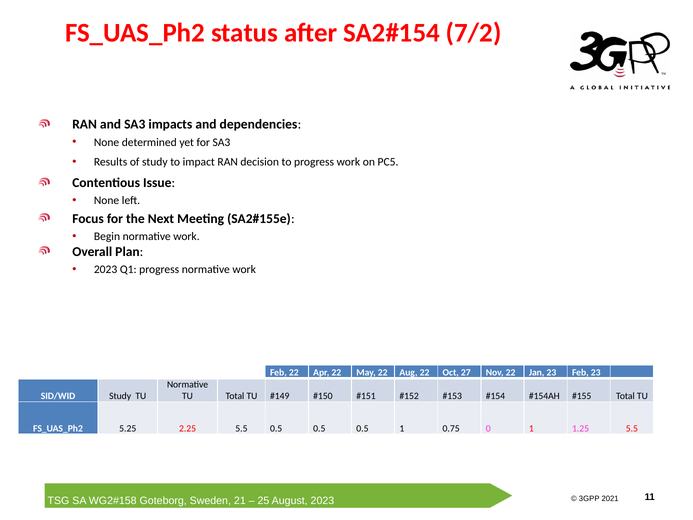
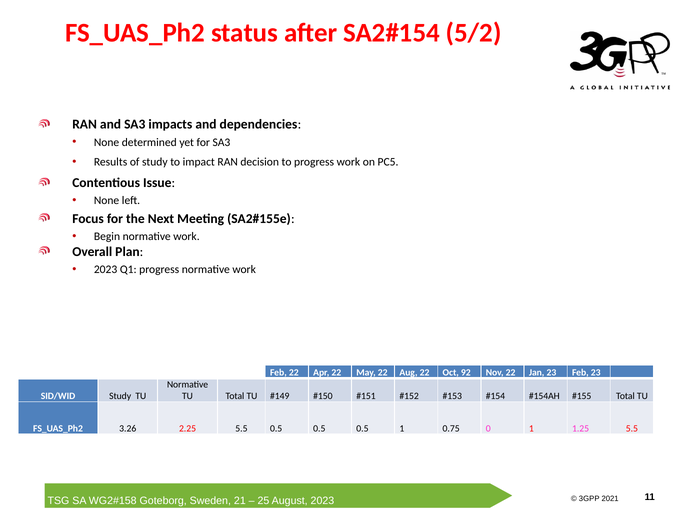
7/2: 7/2 -> 5/2
27: 27 -> 92
5.25: 5.25 -> 3.26
